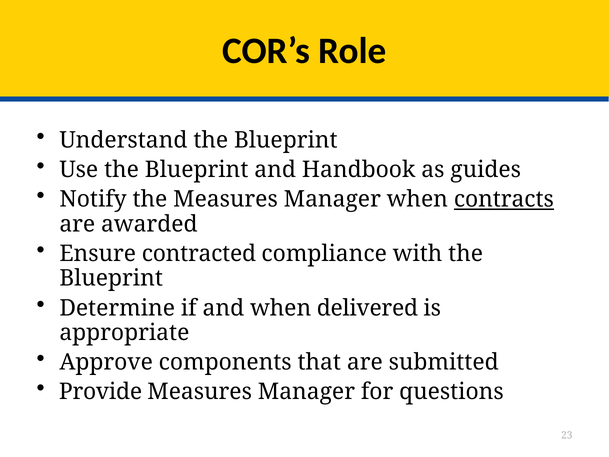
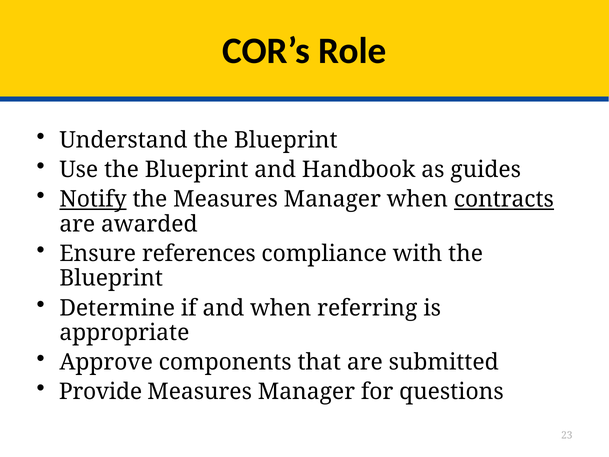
Notify underline: none -> present
contracted: contracted -> references
delivered: delivered -> referring
